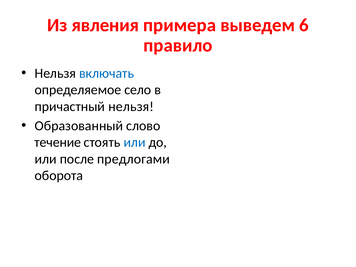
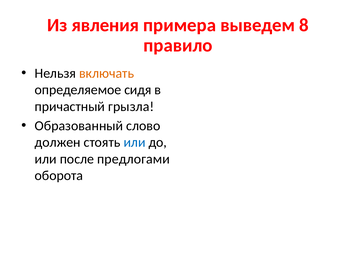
6: 6 -> 8
включать colour: blue -> orange
село: село -> сидя
причастный нельзя: нельзя -> грызла
течение: течение -> должен
